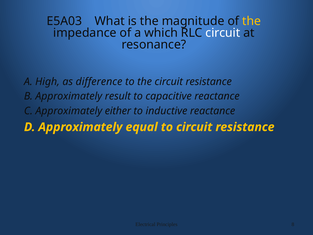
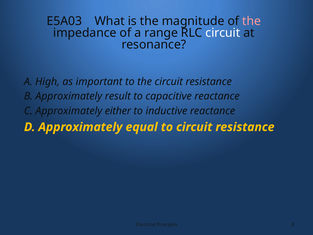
the at (252, 21) colour: yellow -> pink
which: which -> range
difference: difference -> important
